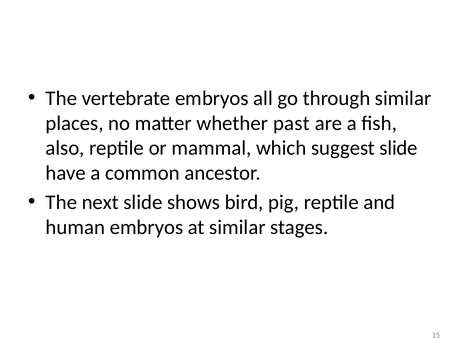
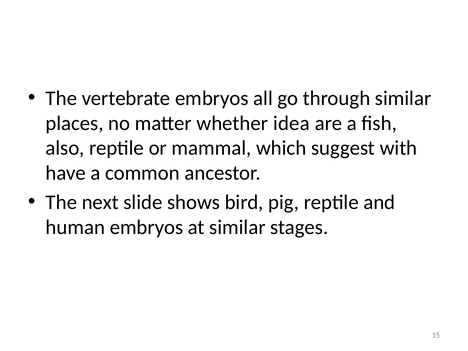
past: past -> idea
suggest slide: slide -> with
